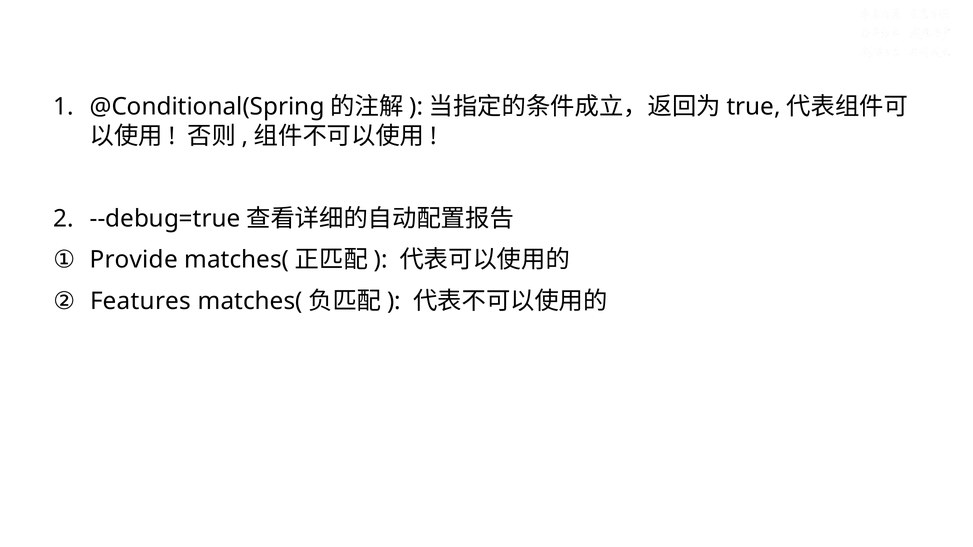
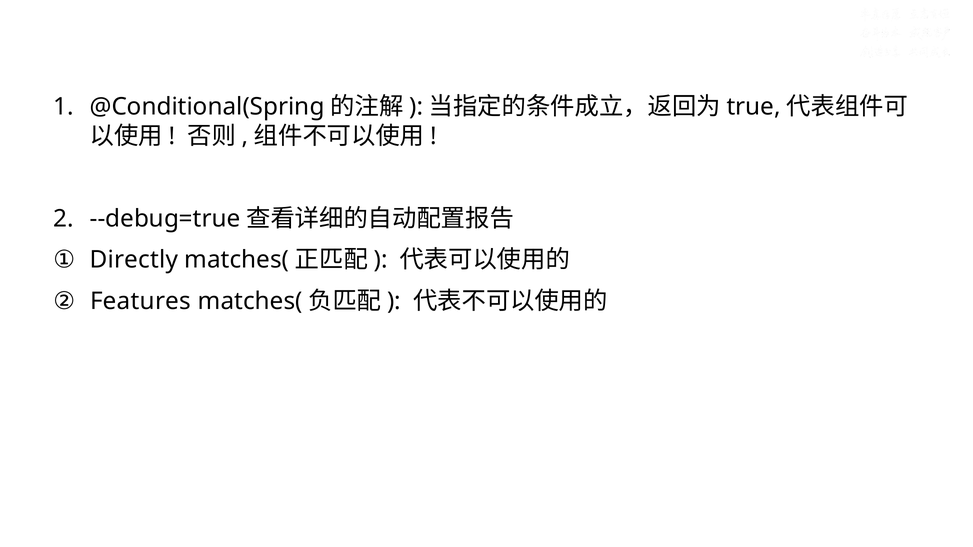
Provide: Provide -> Directly
